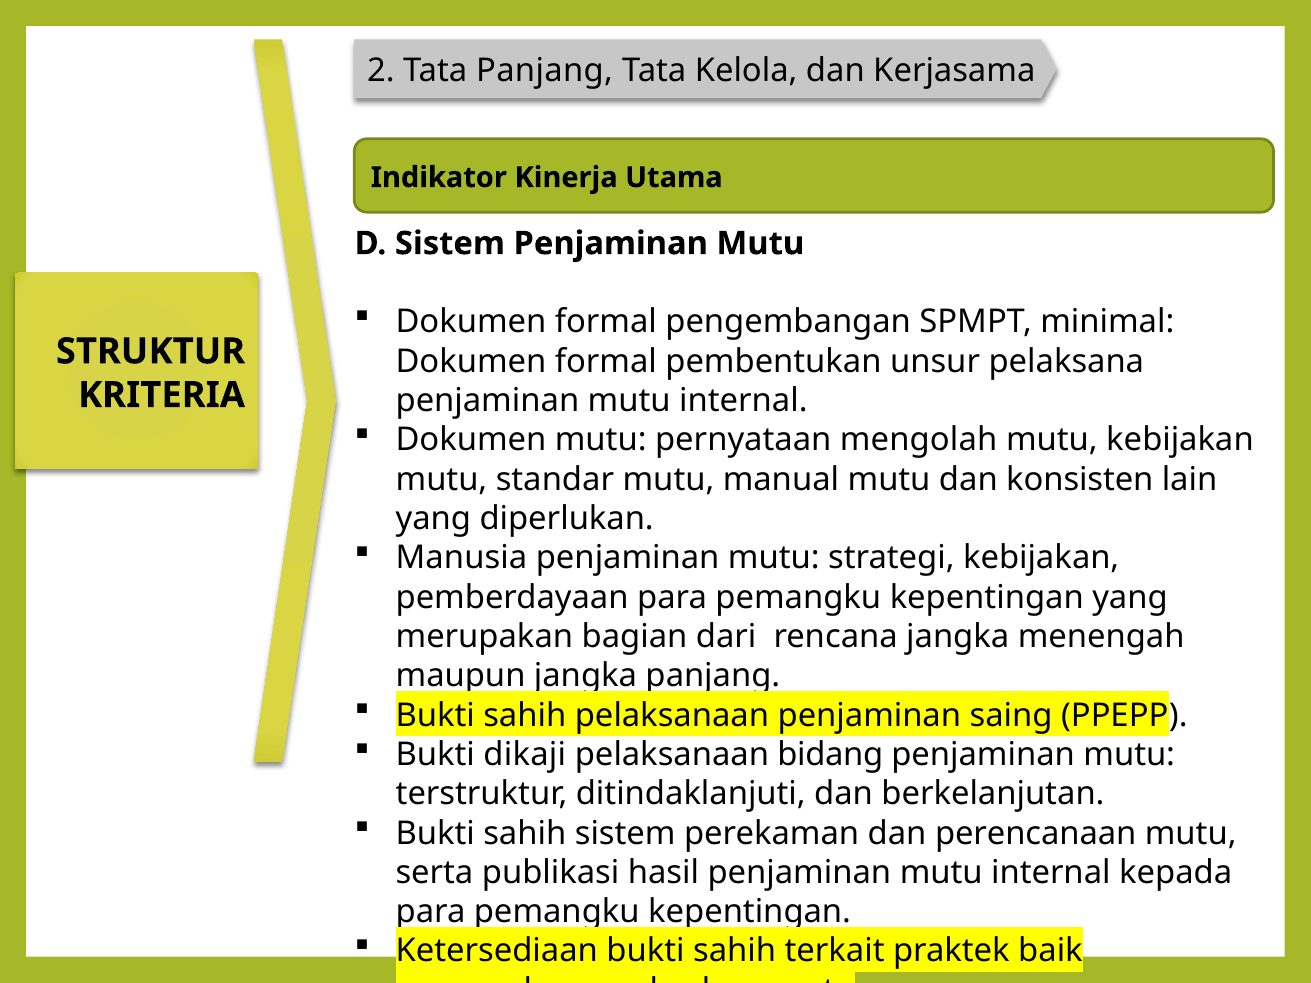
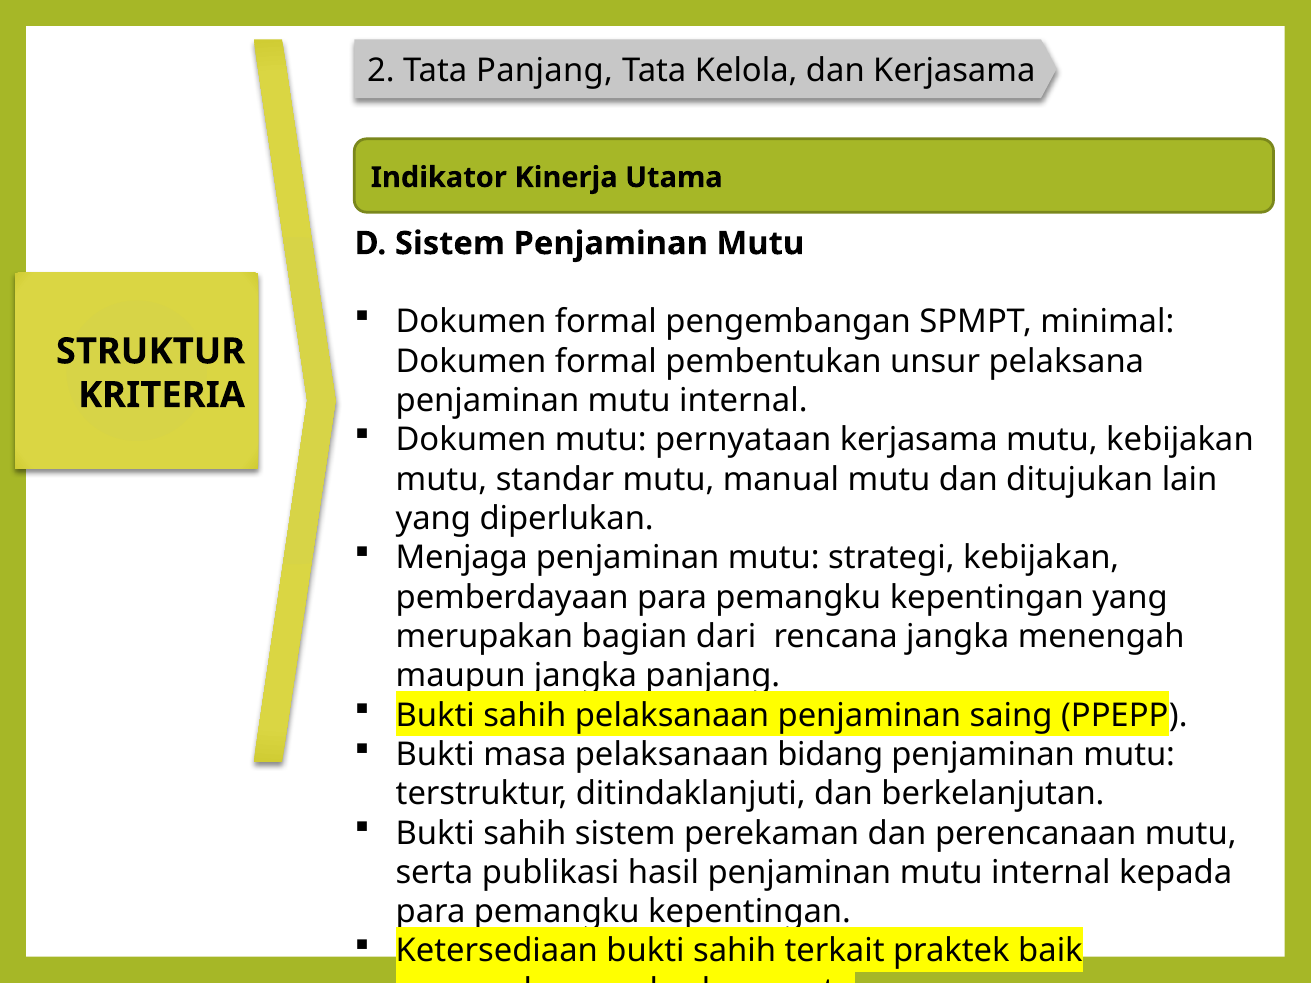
pernyataan mengolah: mengolah -> kerjasama
konsisten: konsisten -> ditujukan
Manusia: Manusia -> Menjaga
dikaji: dikaji -> masa
